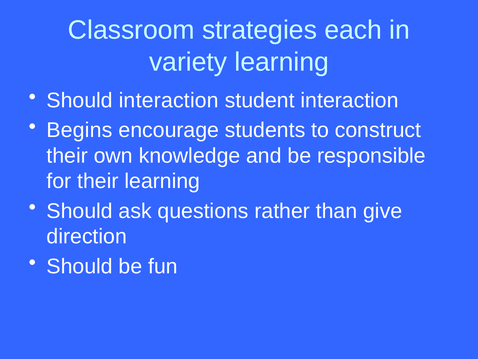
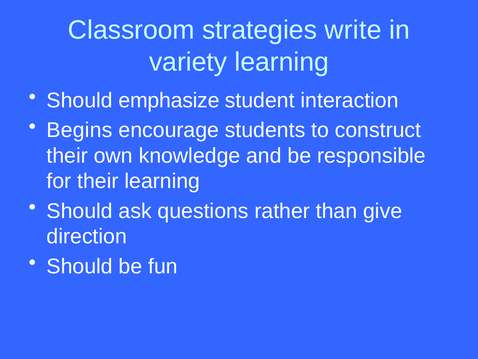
each: each -> write
Should interaction: interaction -> emphasize
